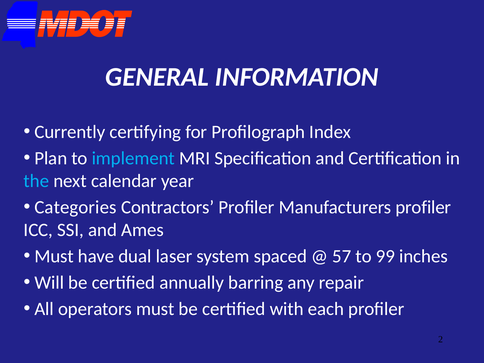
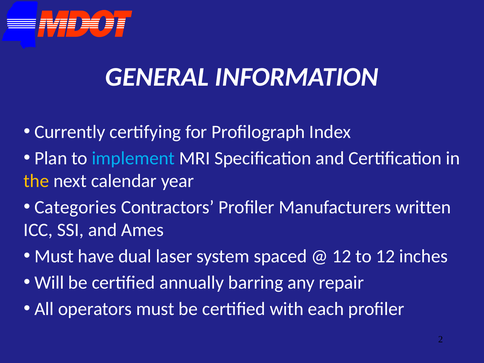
the colour: light blue -> yellow
Manufacturers profiler: profiler -> written
57 at (342, 256): 57 -> 12
to 99: 99 -> 12
